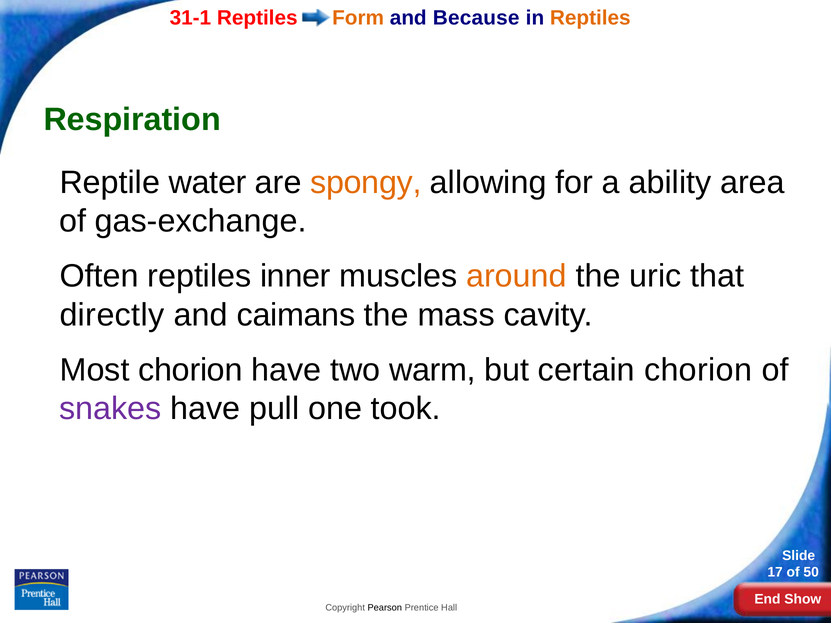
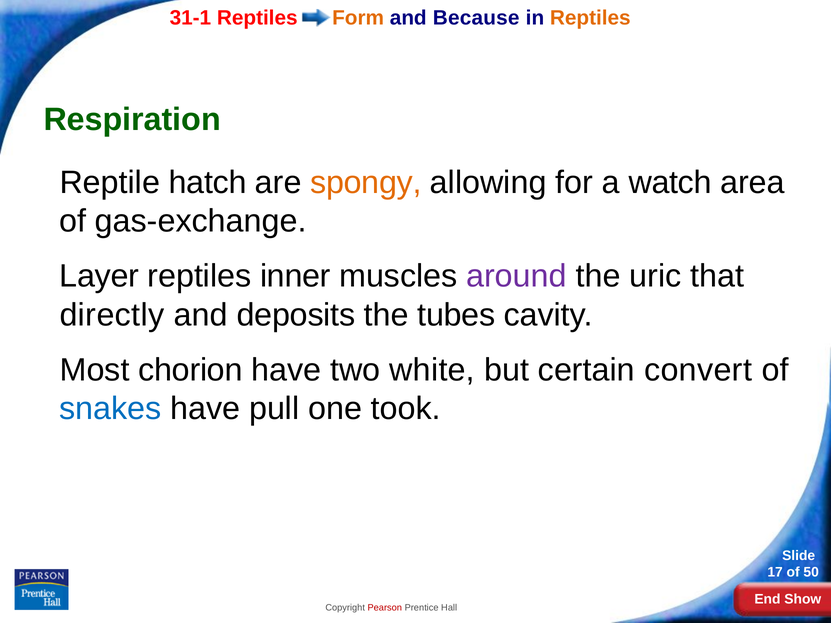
water: water -> hatch
ability: ability -> watch
Often: Often -> Layer
around colour: orange -> purple
caimans: caimans -> deposits
mass: mass -> tubes
warm: warm -> white
certain chorion: chorion -> convert
snakes colour: purple -> blue
Pearson colour: black -> red
